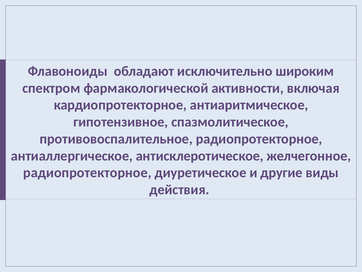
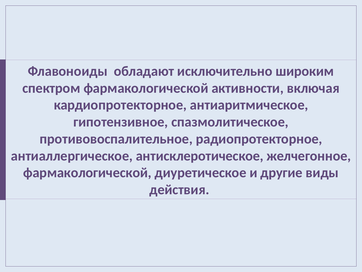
радиопротекторное at (87, 172): радиопротекторное -> фармакологической
